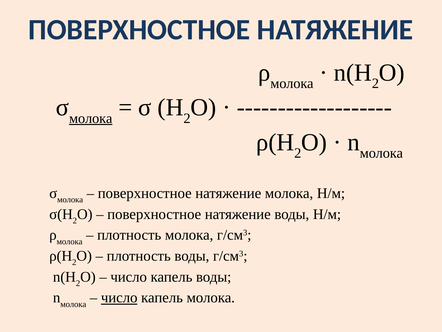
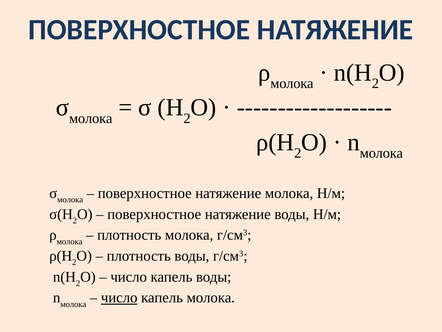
молока at (91, 118) underline: present -> none
